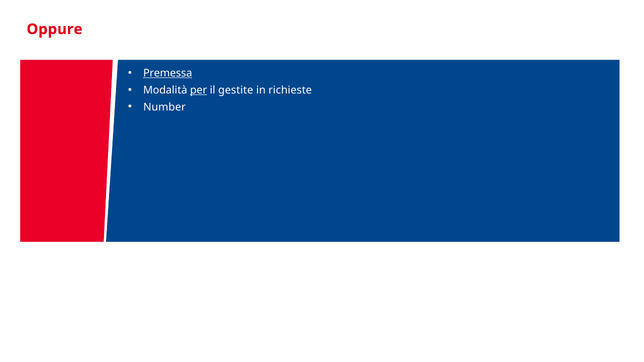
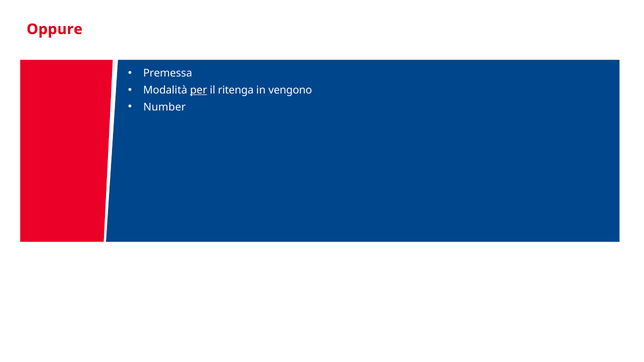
Premessa underline: present -> none
gestite: gestite -> ritenga
richieste: richieste -> vengono
